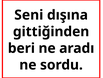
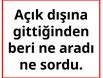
Seni: Seni -> Açık
